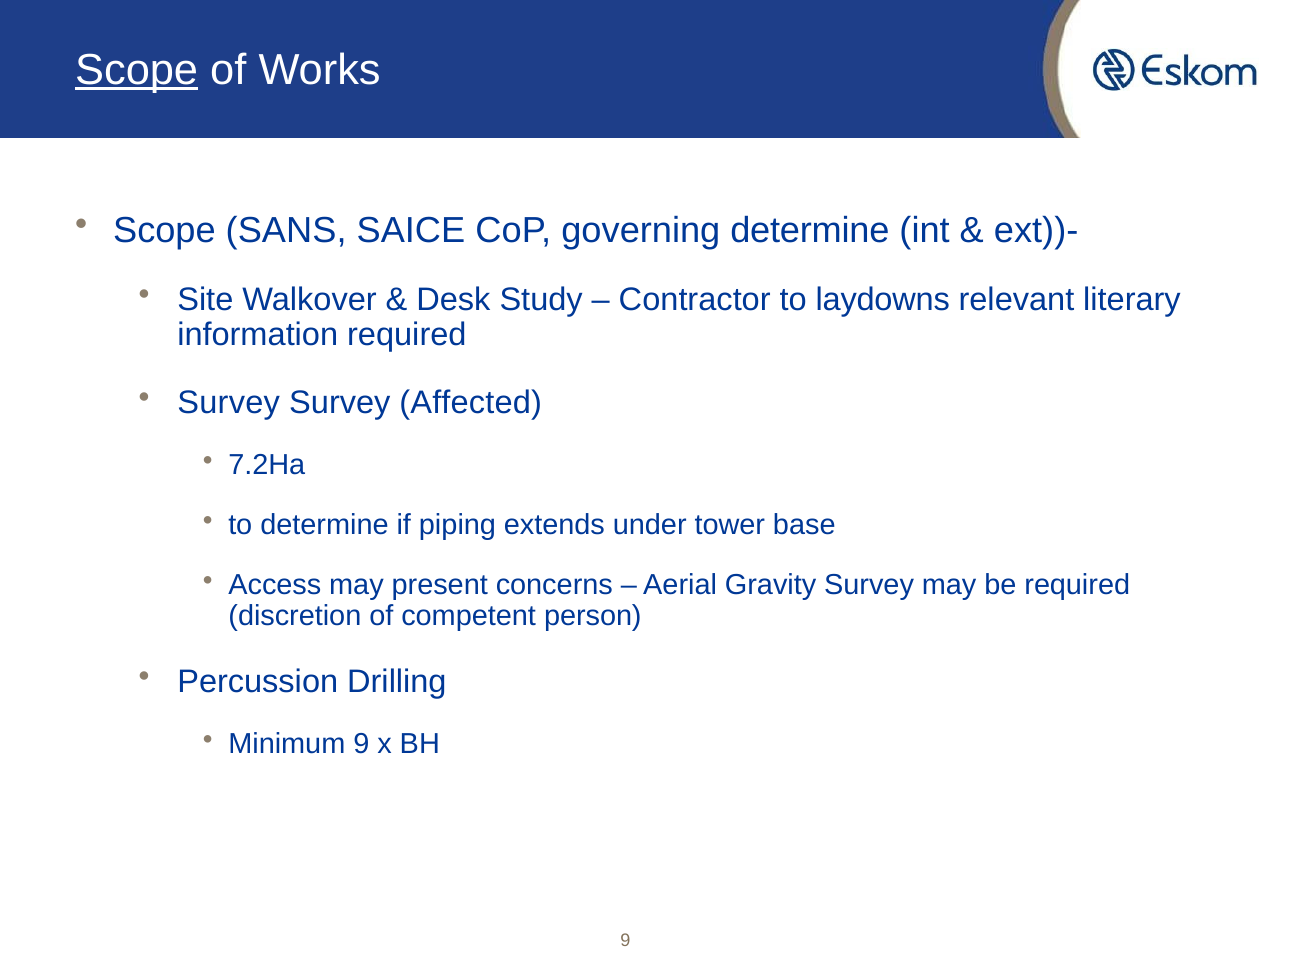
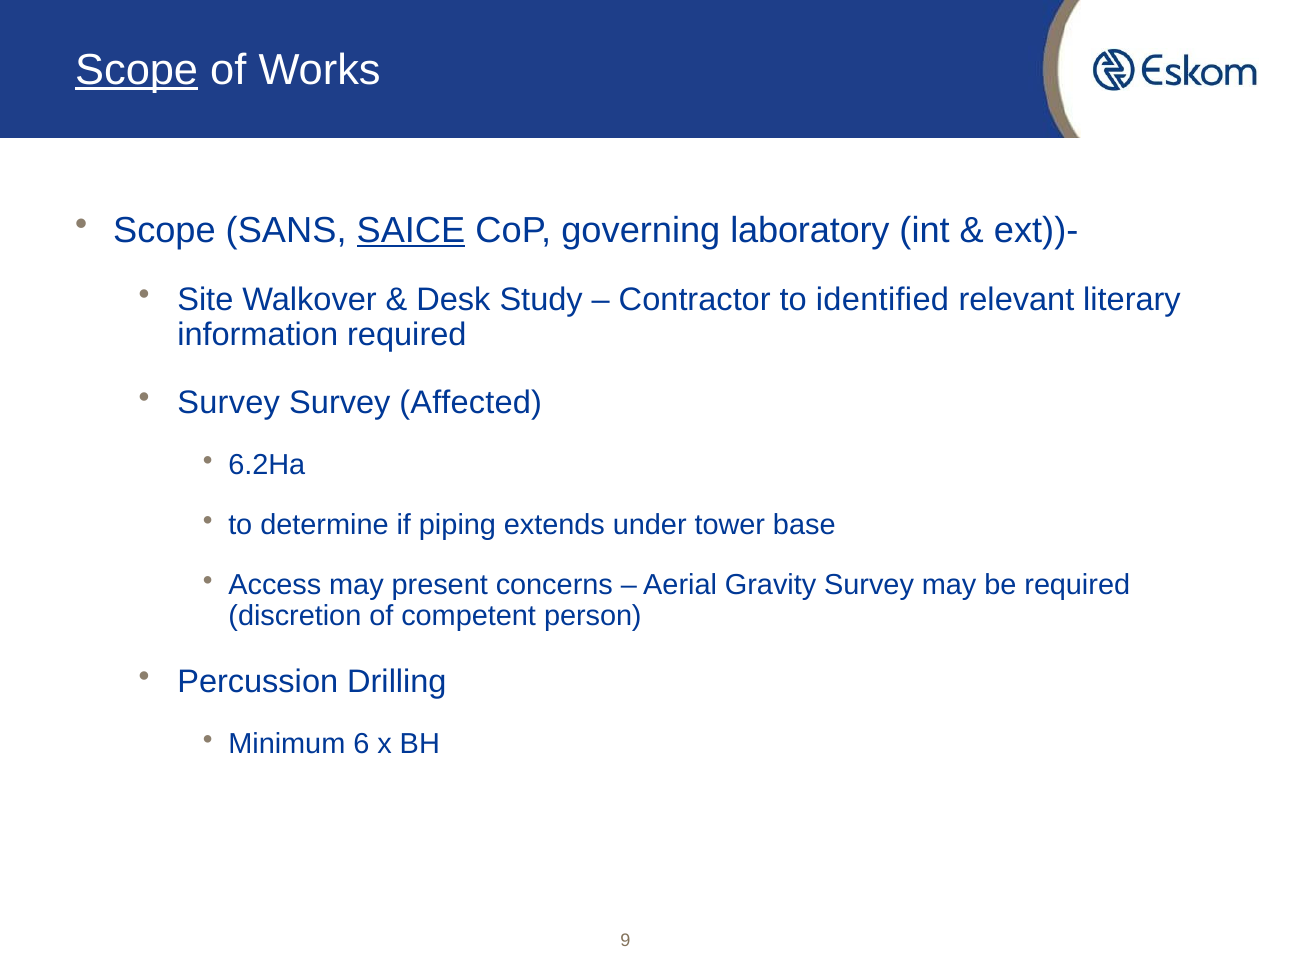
SAICE underline: none -> present
governing determine: determine -> laboratory
laydowns: laydowns -> identified
7.2Ha: 7.2Ha -> 6.2Ha
Minimum 9: 9 -> 6
